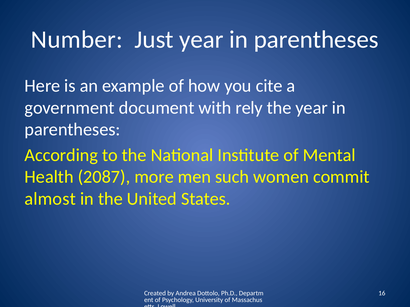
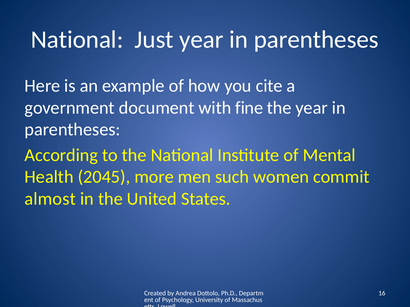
Number at (77, 40): Number -> National
rely: rely -> fine
2087: 2087 -> 2045
